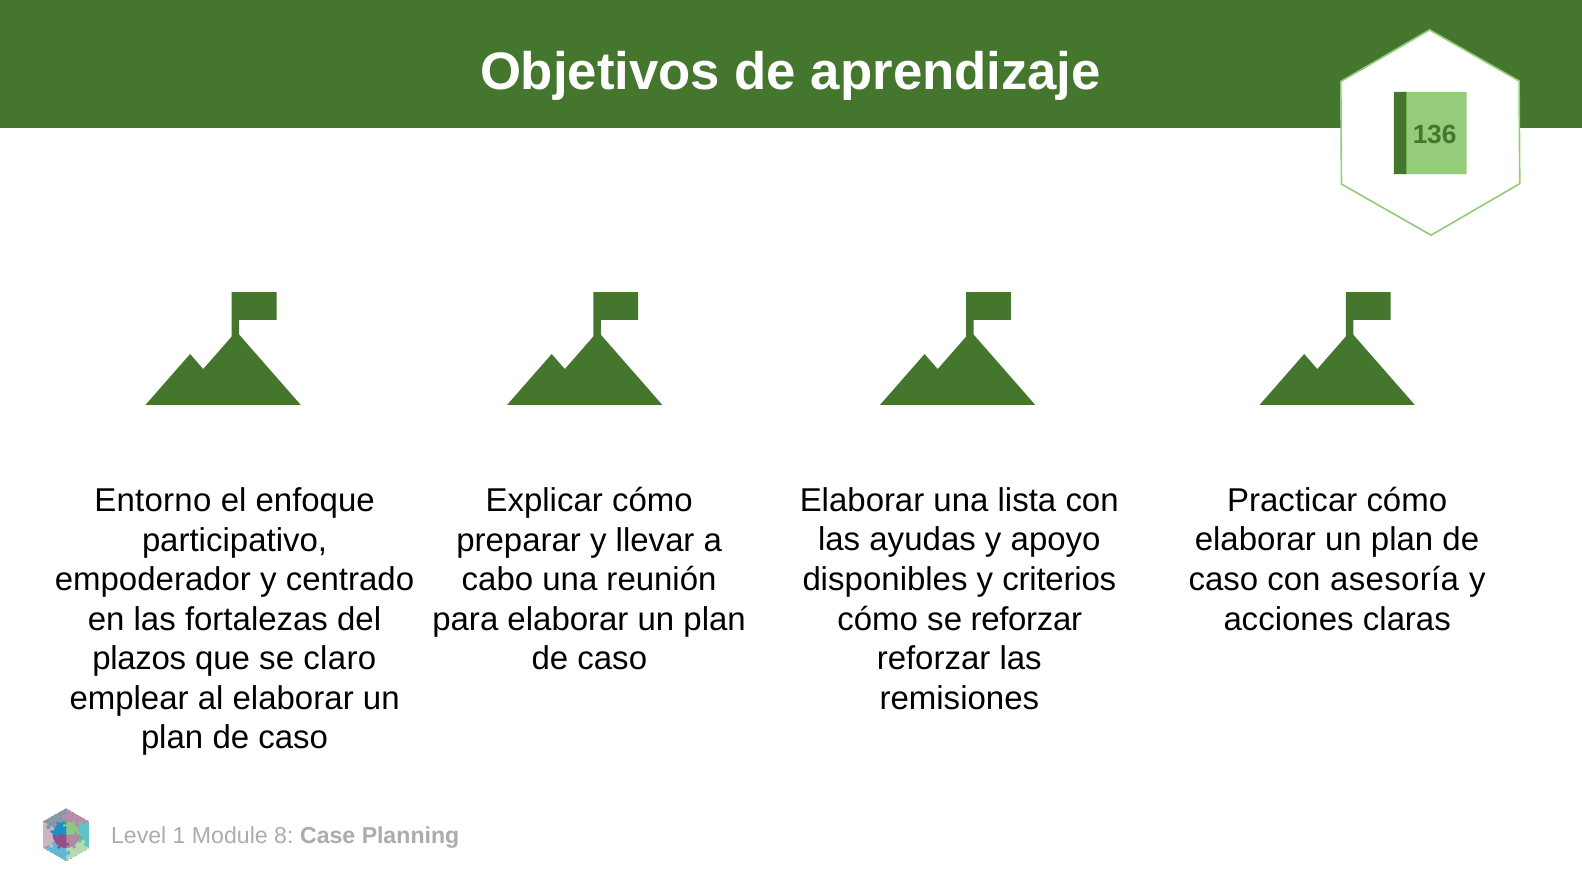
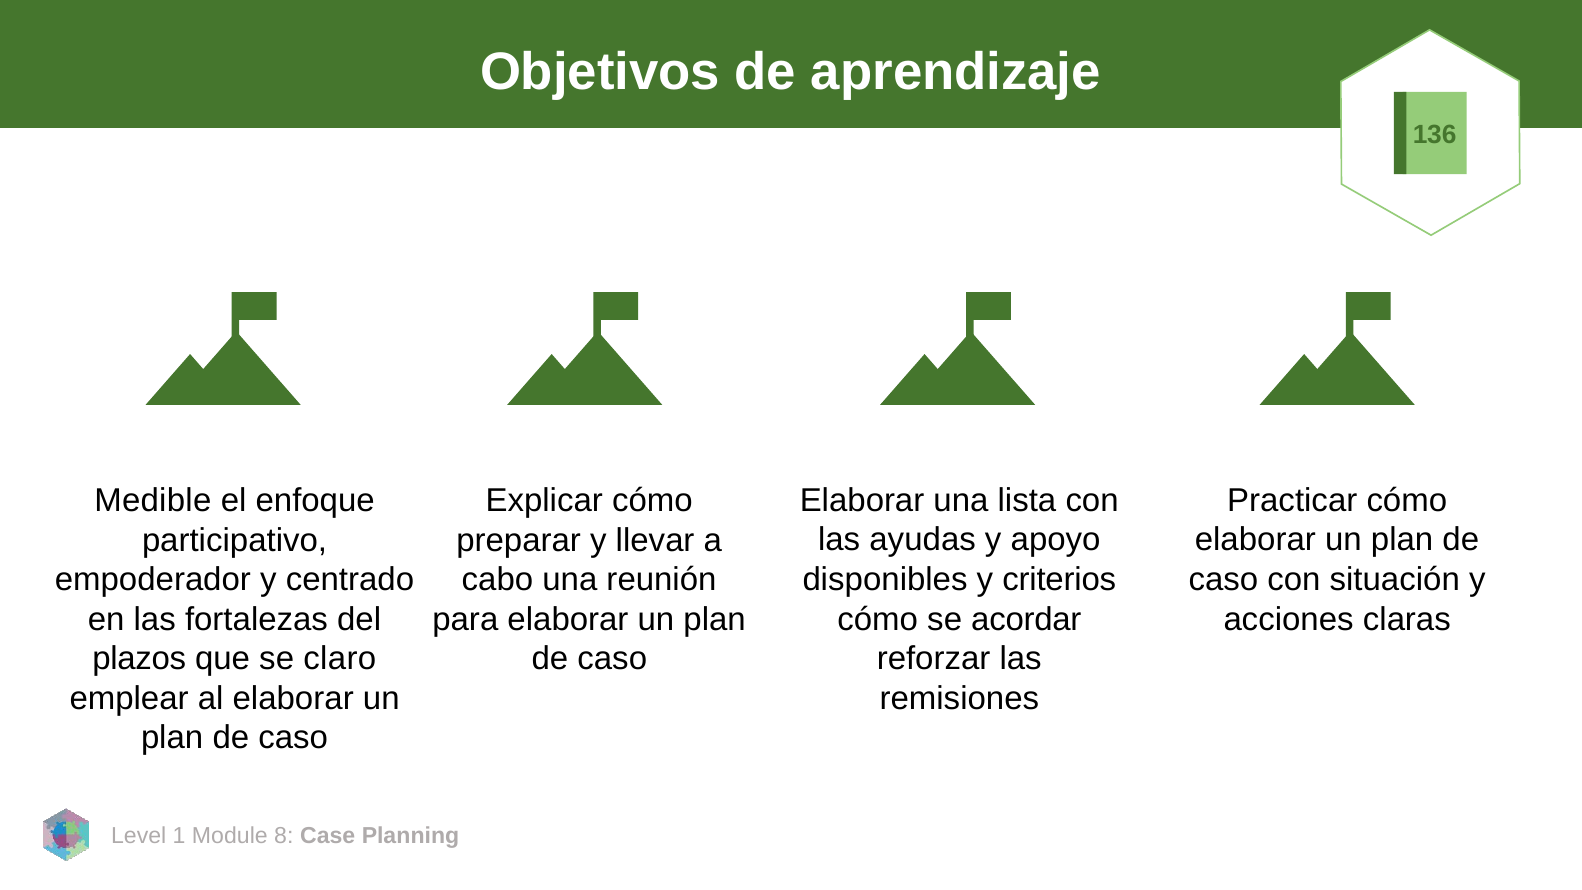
Entorno: Entorno -> Medible
asesoría: asesoría -> situación
se reforzar: reforzar -> acordar
